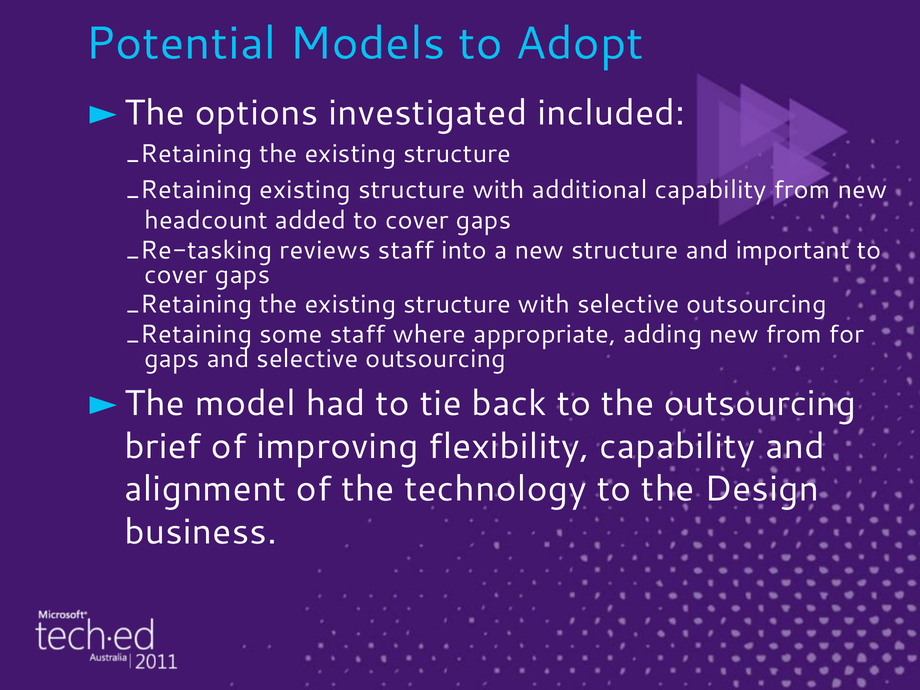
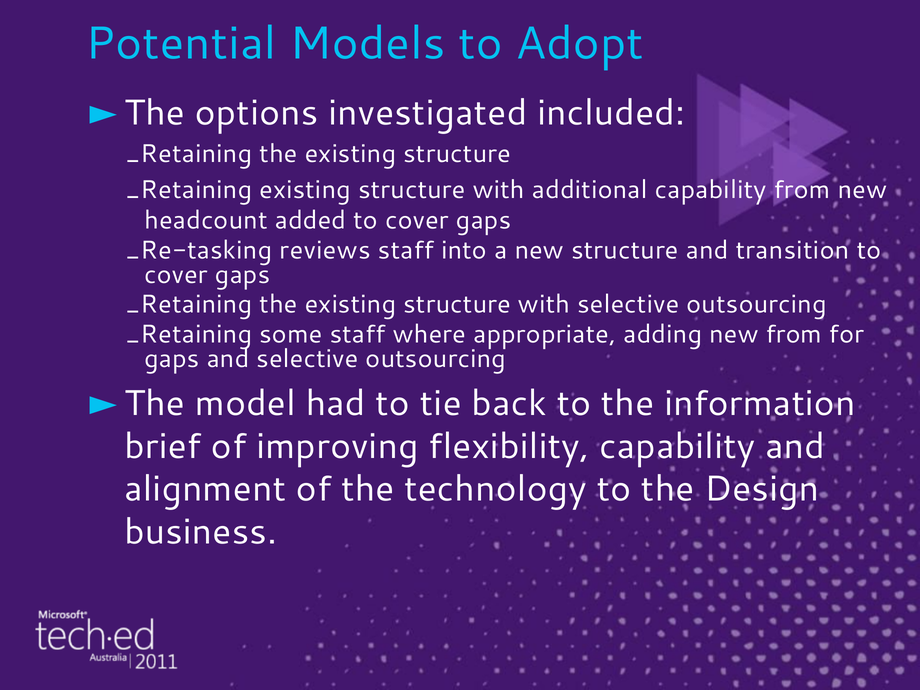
important: important -> transition
the outsourcing: outsourcing -> information
